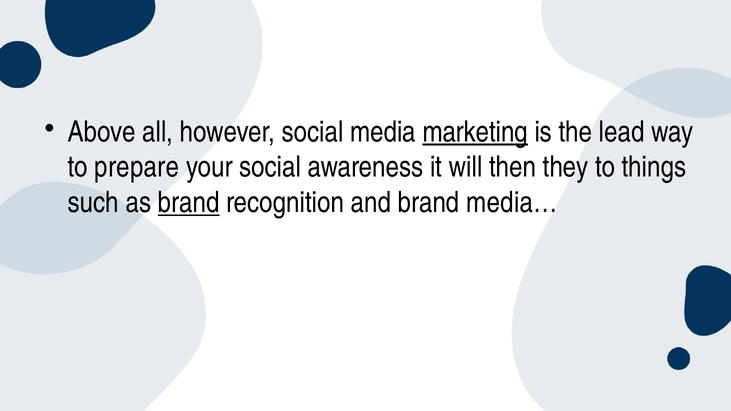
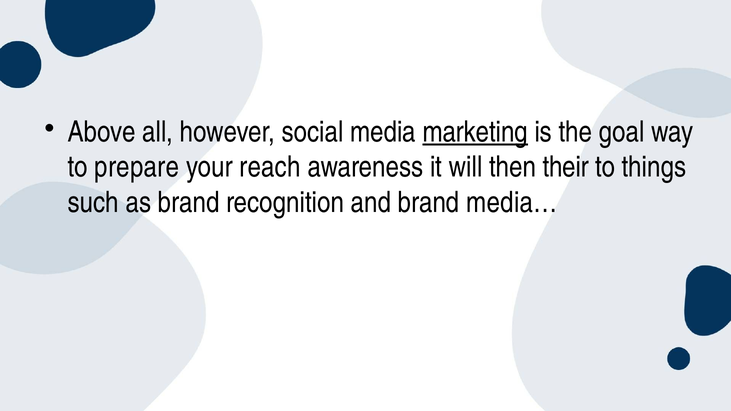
lead: lead -> goal
your social: social -> reach
they: they -> their
brand at (189, 203) underline: present -> none
